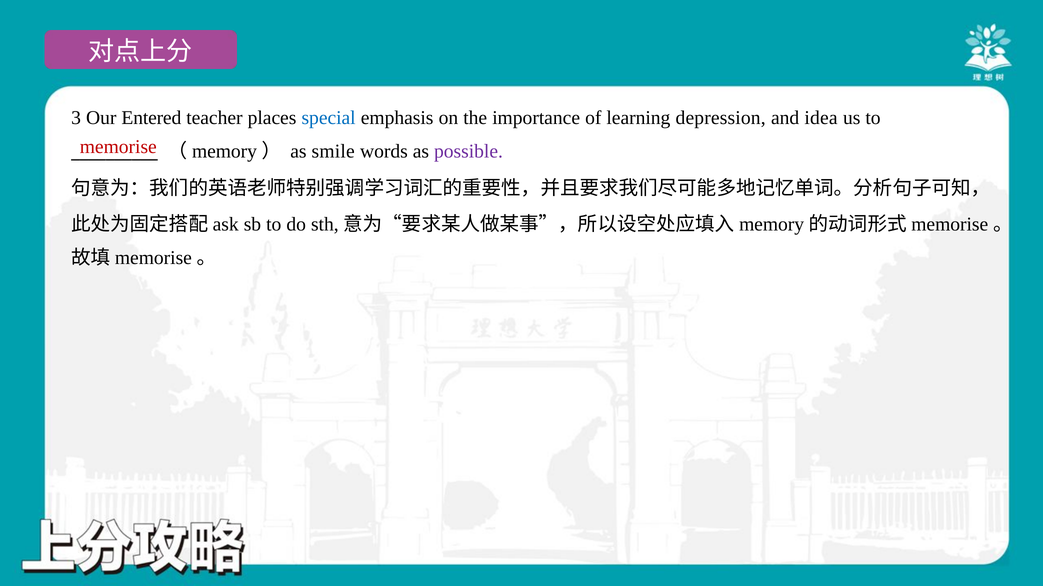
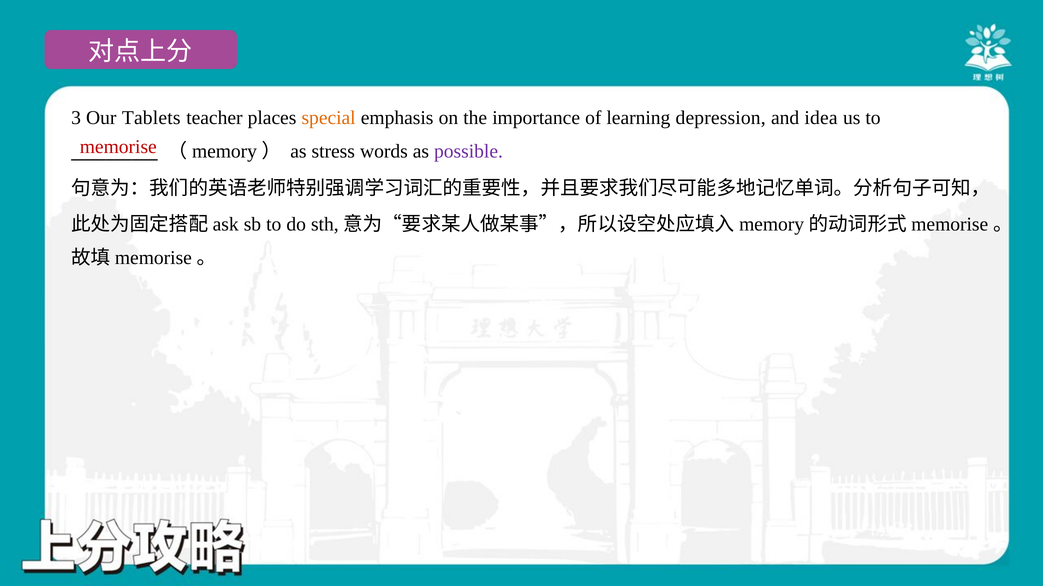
Entered: Entered -> Tablets
special colour: blue -> orange
smile: smile -> stress
